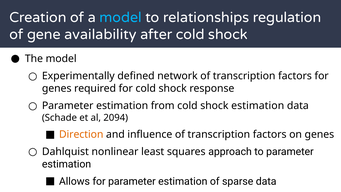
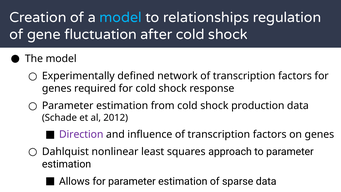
availability: availability -> fluctuation
shock estimation: estimation -> production
2094: 2094 -> 2012
Direction colour: orange -> purple
